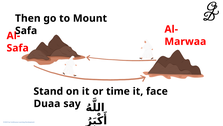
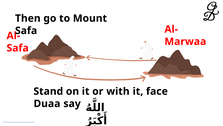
time: time -> with
